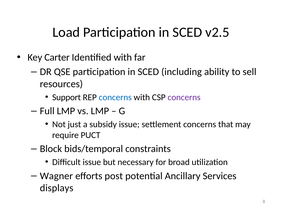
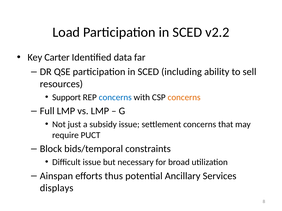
v2.5: v2.5 -> v2.2
Identified with: with -> data
concerns at (184, 98) colour: purple -> orange
Wagner: Wagner -> Ainspan
post: post -> thus
